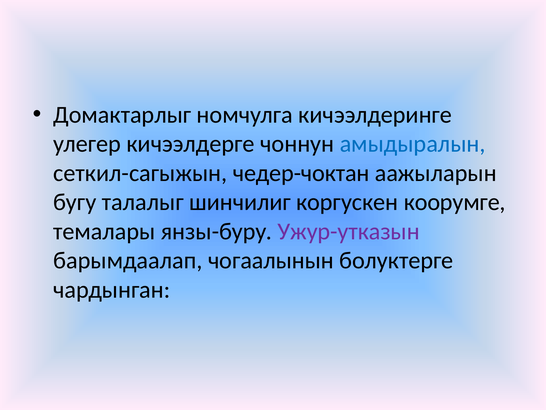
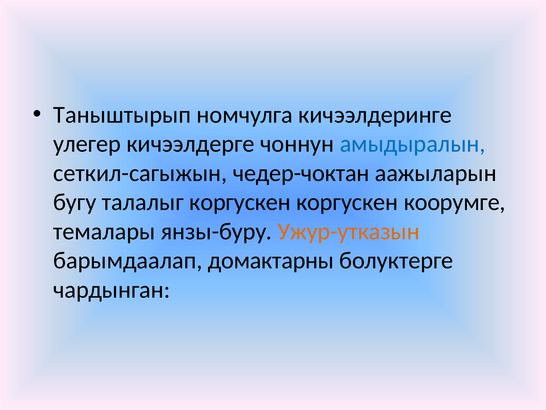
Домактарлыг: Домактарлыг -> Таныштырып
талалыг шинчилиг: шинчилиг -> коргускен
Ужур-утказын colour: purple -> orange
чогаалынын: чогаалынын -> домактарны
